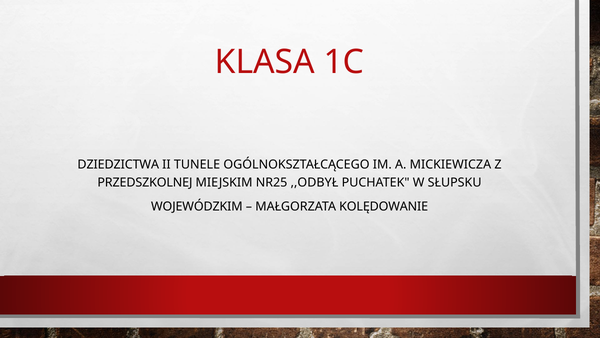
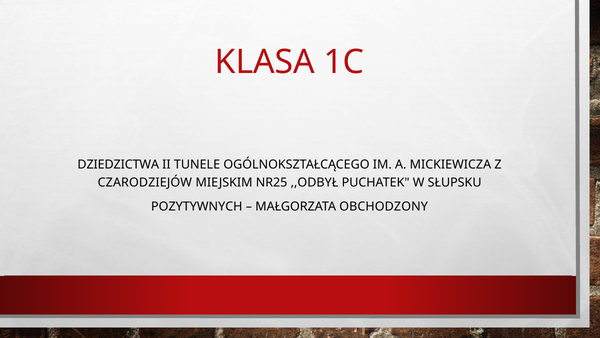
PRZEDSZKOLNEJ: PRZEDSZKOLNEJ -> CZARODZIEJÓW
WOJEWÓDZKIM: WOJEWÓDZKIM -> POZYTYWNYCH
KOLĘDOWANIE: KOLĘDOWANIE -> OBCHODZONY
